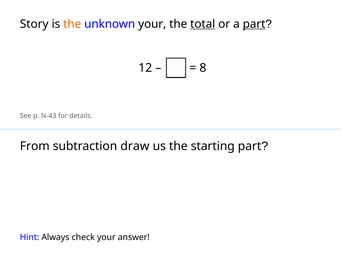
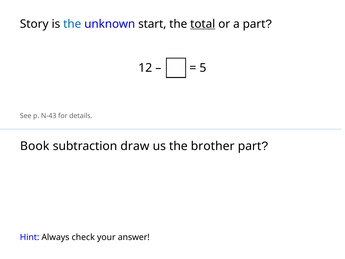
the at (72, 24) colour: orange -> blue
unknown your: your -> start
part at (254, 24) underline: present -> none
8: 8 -> 5
From: From -> Book
starting: starting -> brother
